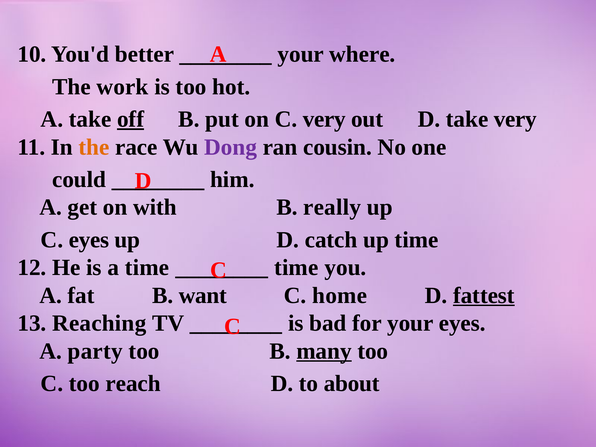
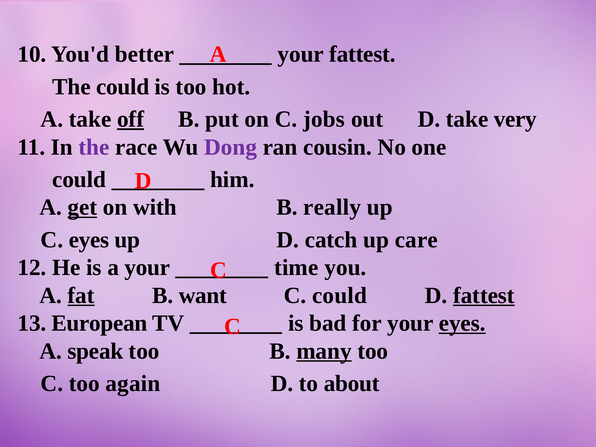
your where: where -> fattest
The work: work -> could
C very: very -> jobs
the at (94, 147) colour: orange -> purple
get underline: none -> present
up time: time -> care
a time: time -> your
fat underline: none -> present
C home: home -> could
Reaching: Reaching -> European
eyes at (462, 323) underline: none -> present
party: party -> speak
reach: reach -> again
